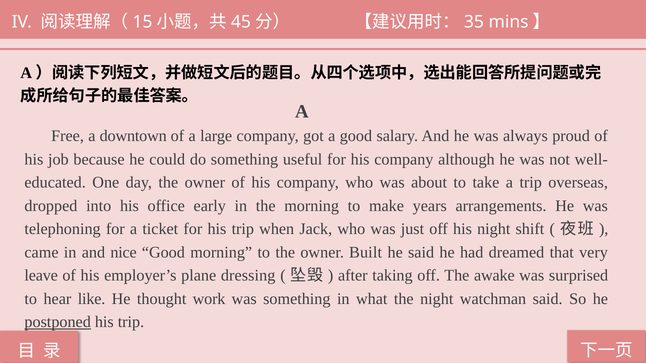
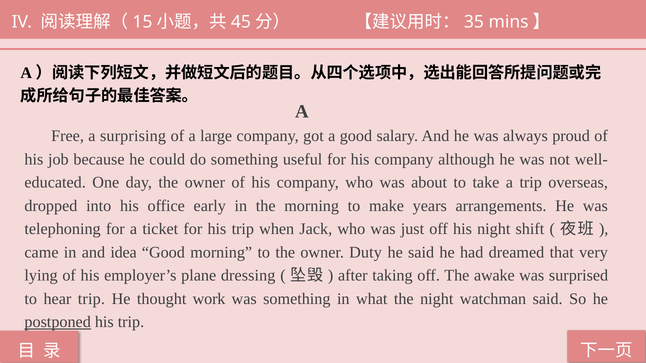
downtown: downtown -> surprising
nice: nice -> idea
Built: Built -> Duty
leave: leave -> lying
hear like: like -> trip
